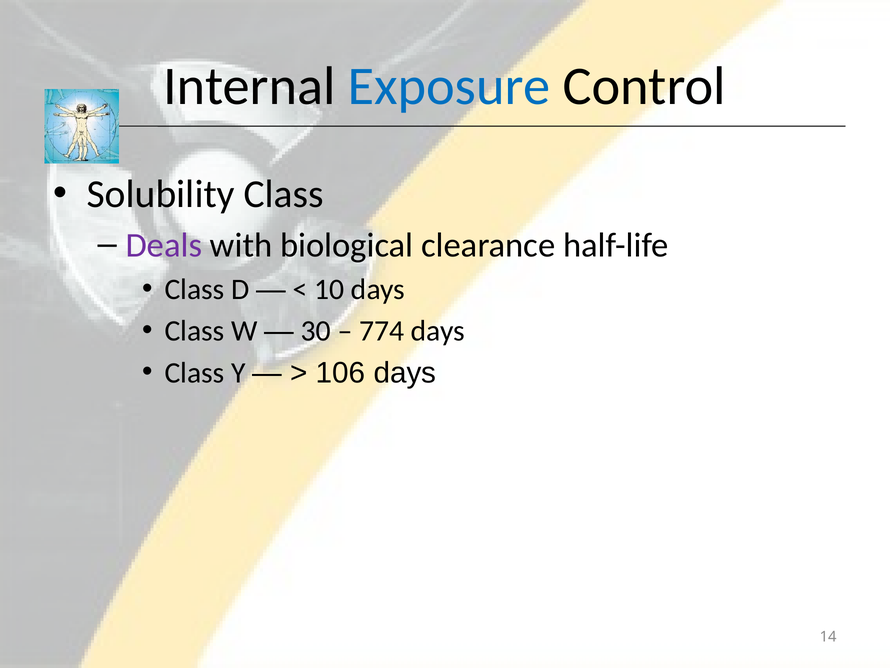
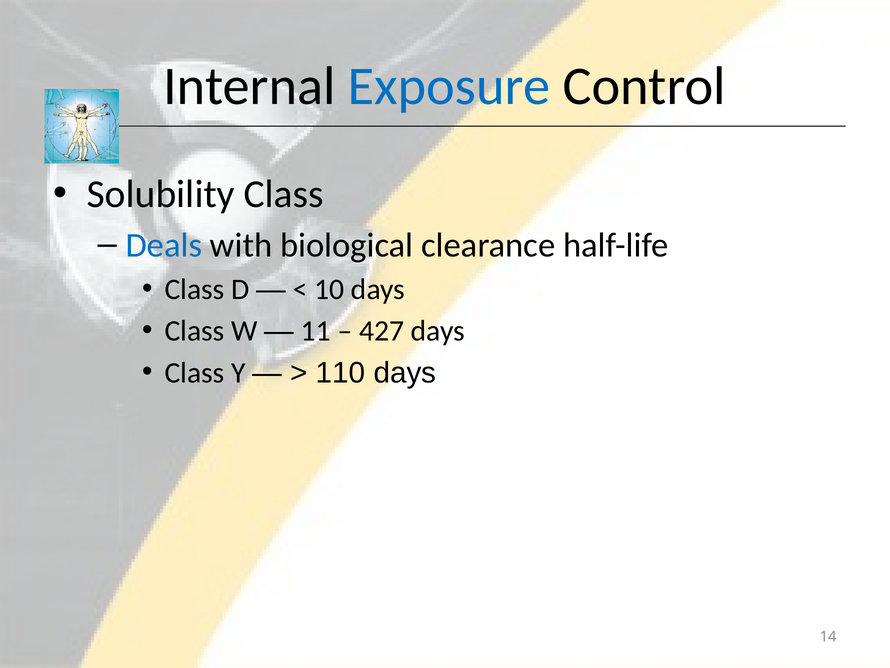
Deals colour: purple -> blue
30: 30 -> 11
774: 774 -> 427
106: 106 -> 110
